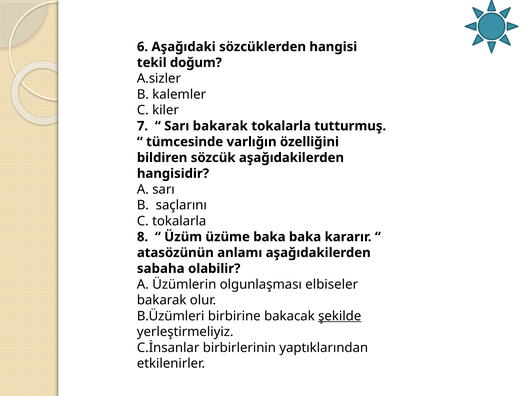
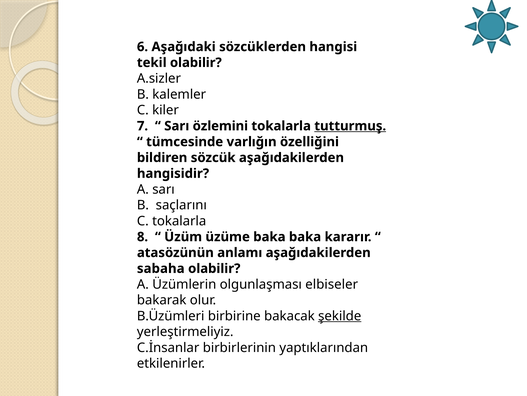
tekil doğum: doğum -> olabilir
Sarı bakarak: bakarak -> özlemini
tutturmuş underline: none -> present
